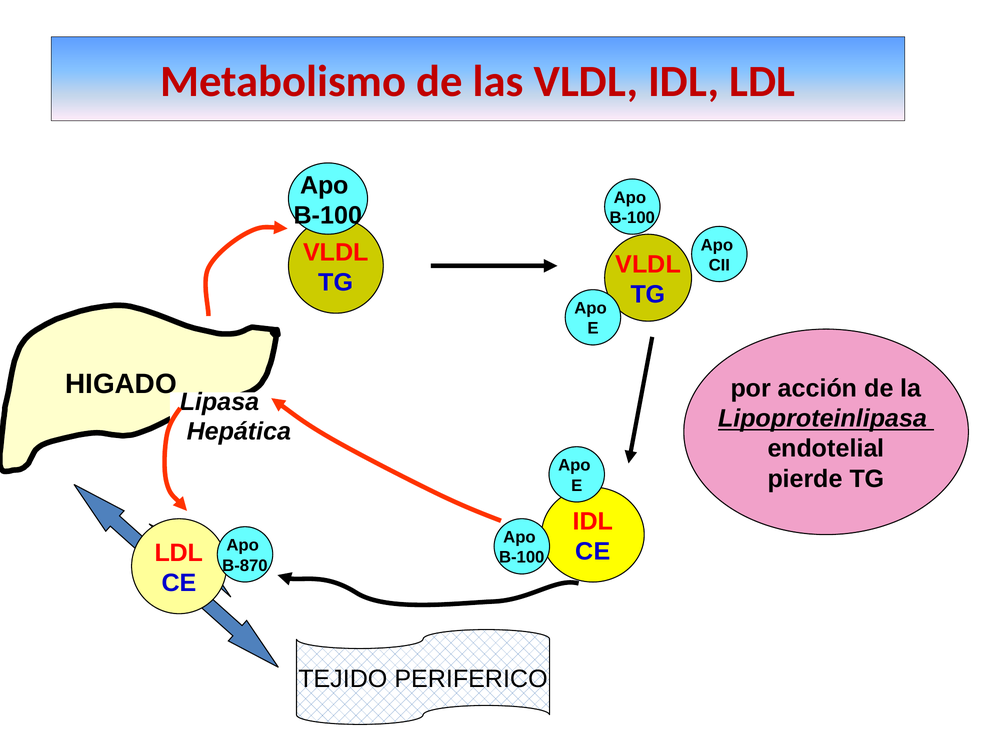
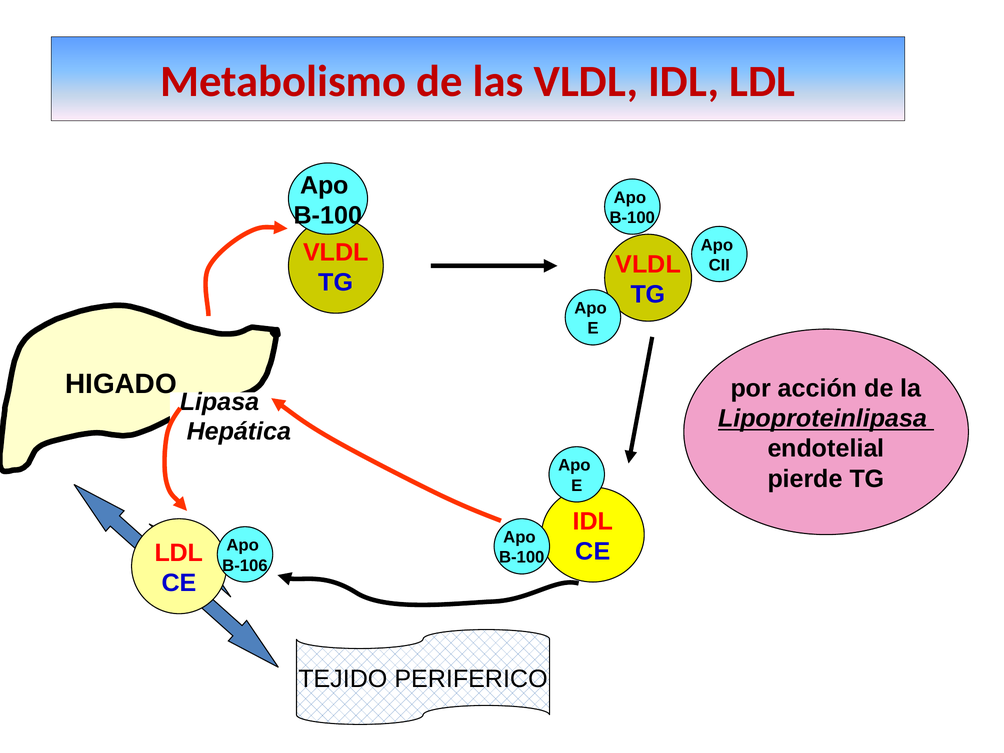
B-870: B-870 -> B-106
